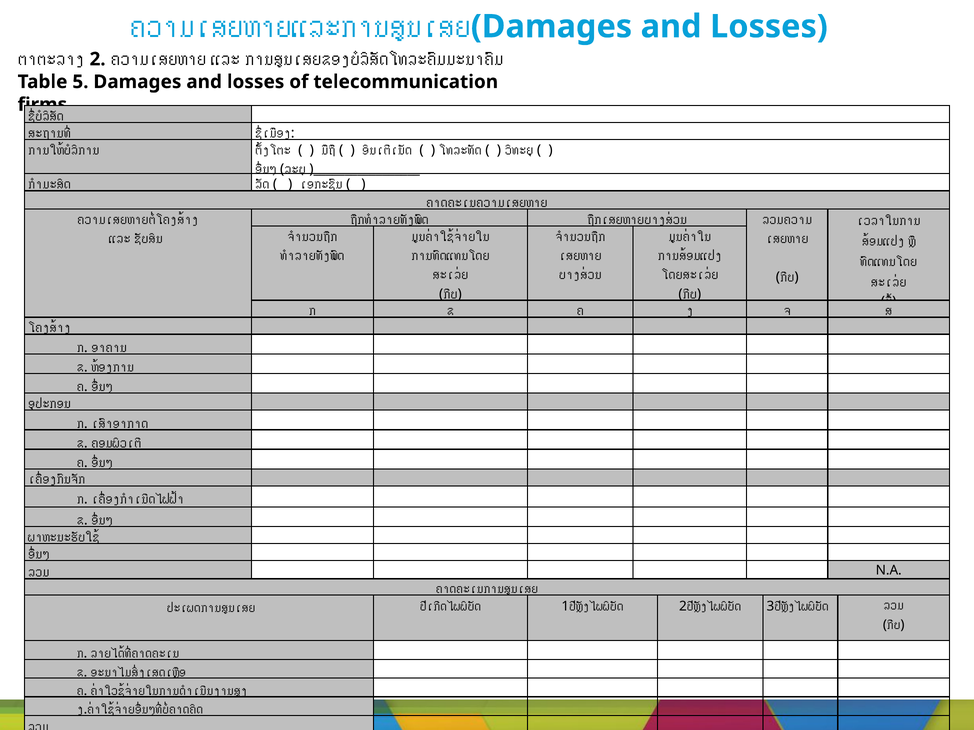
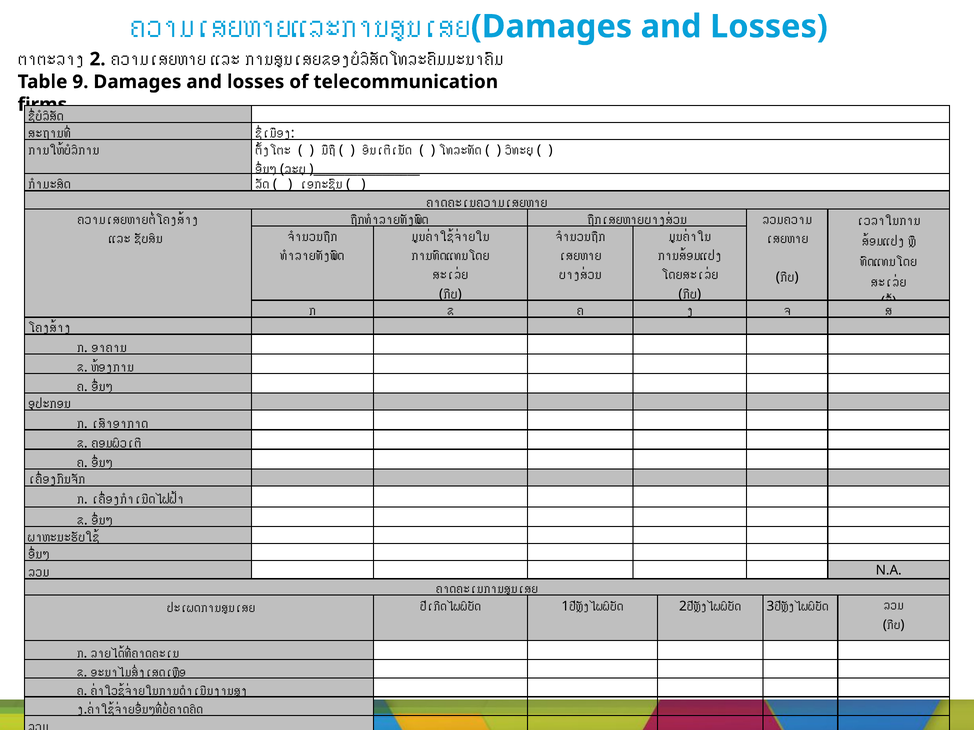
5: 5 -> 9
